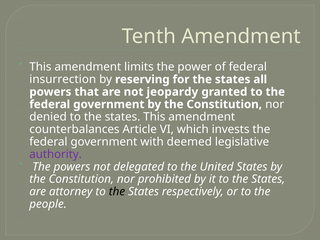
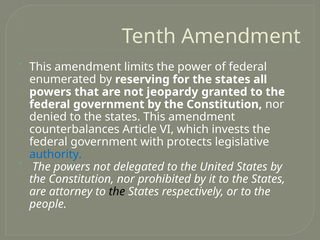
insurrection: insurrection -> enumerated
deemed: deemed -> protects
authority colour: purple -> blue
